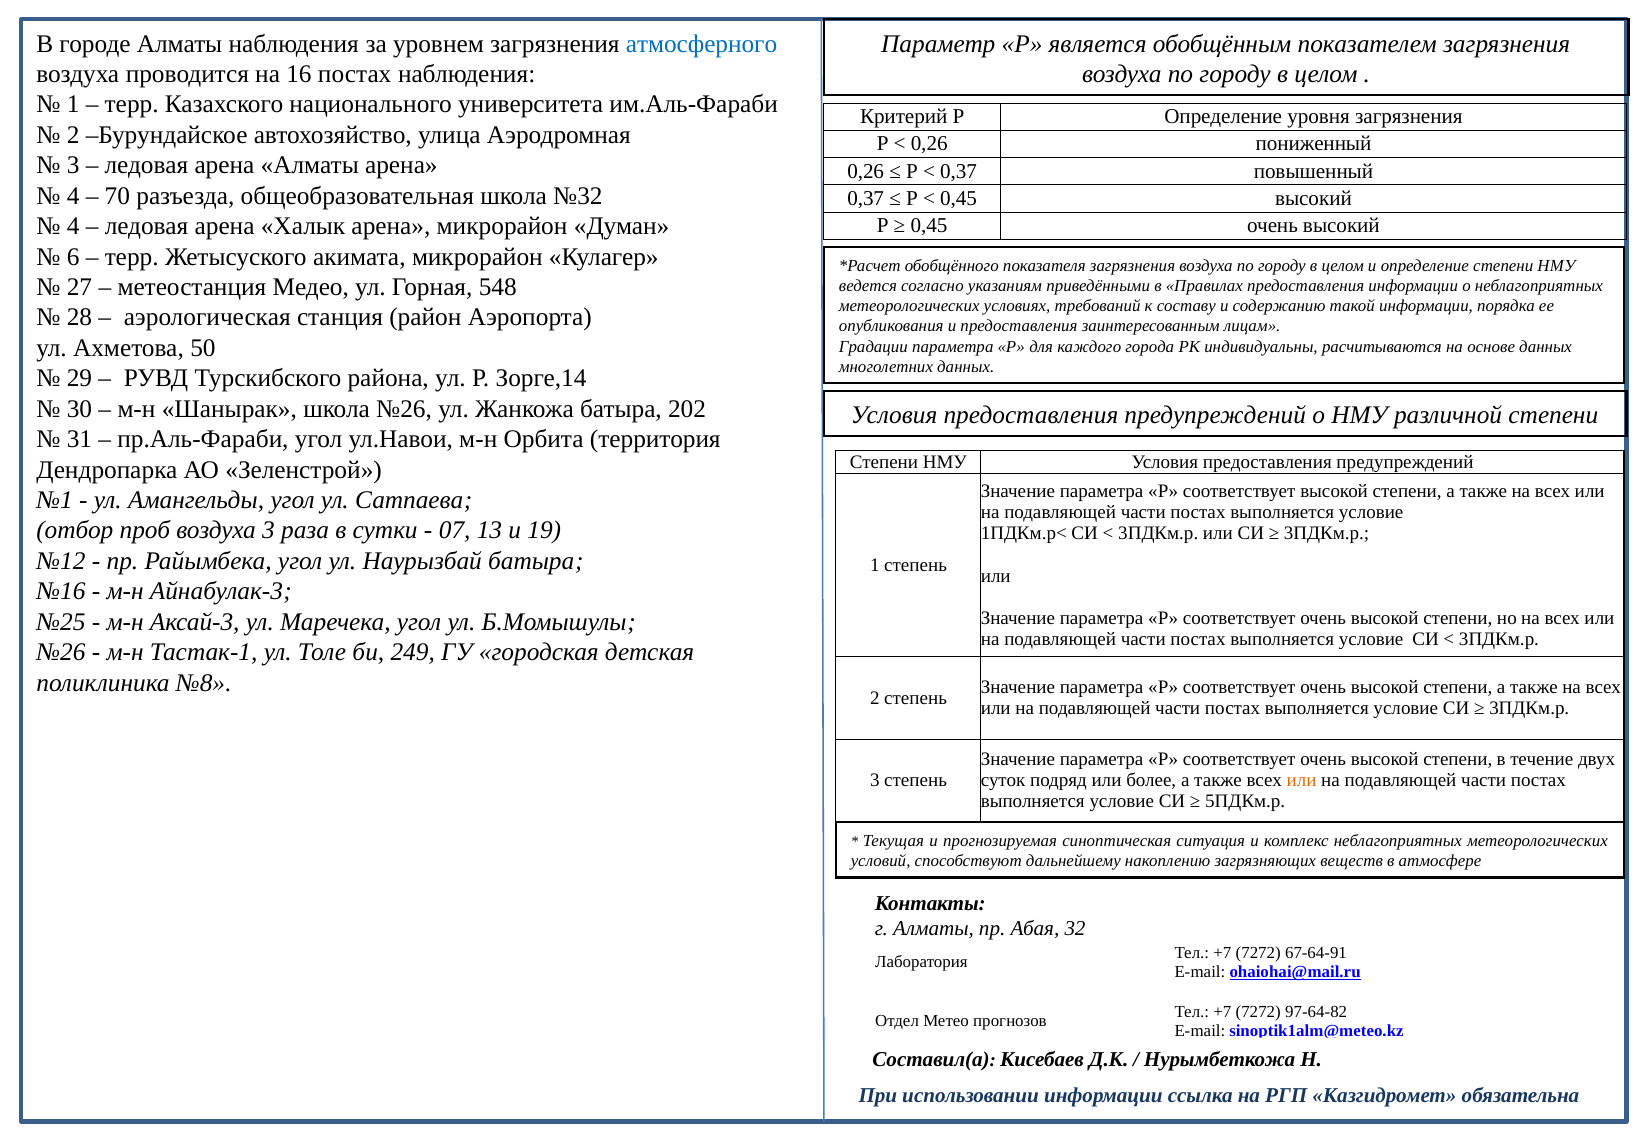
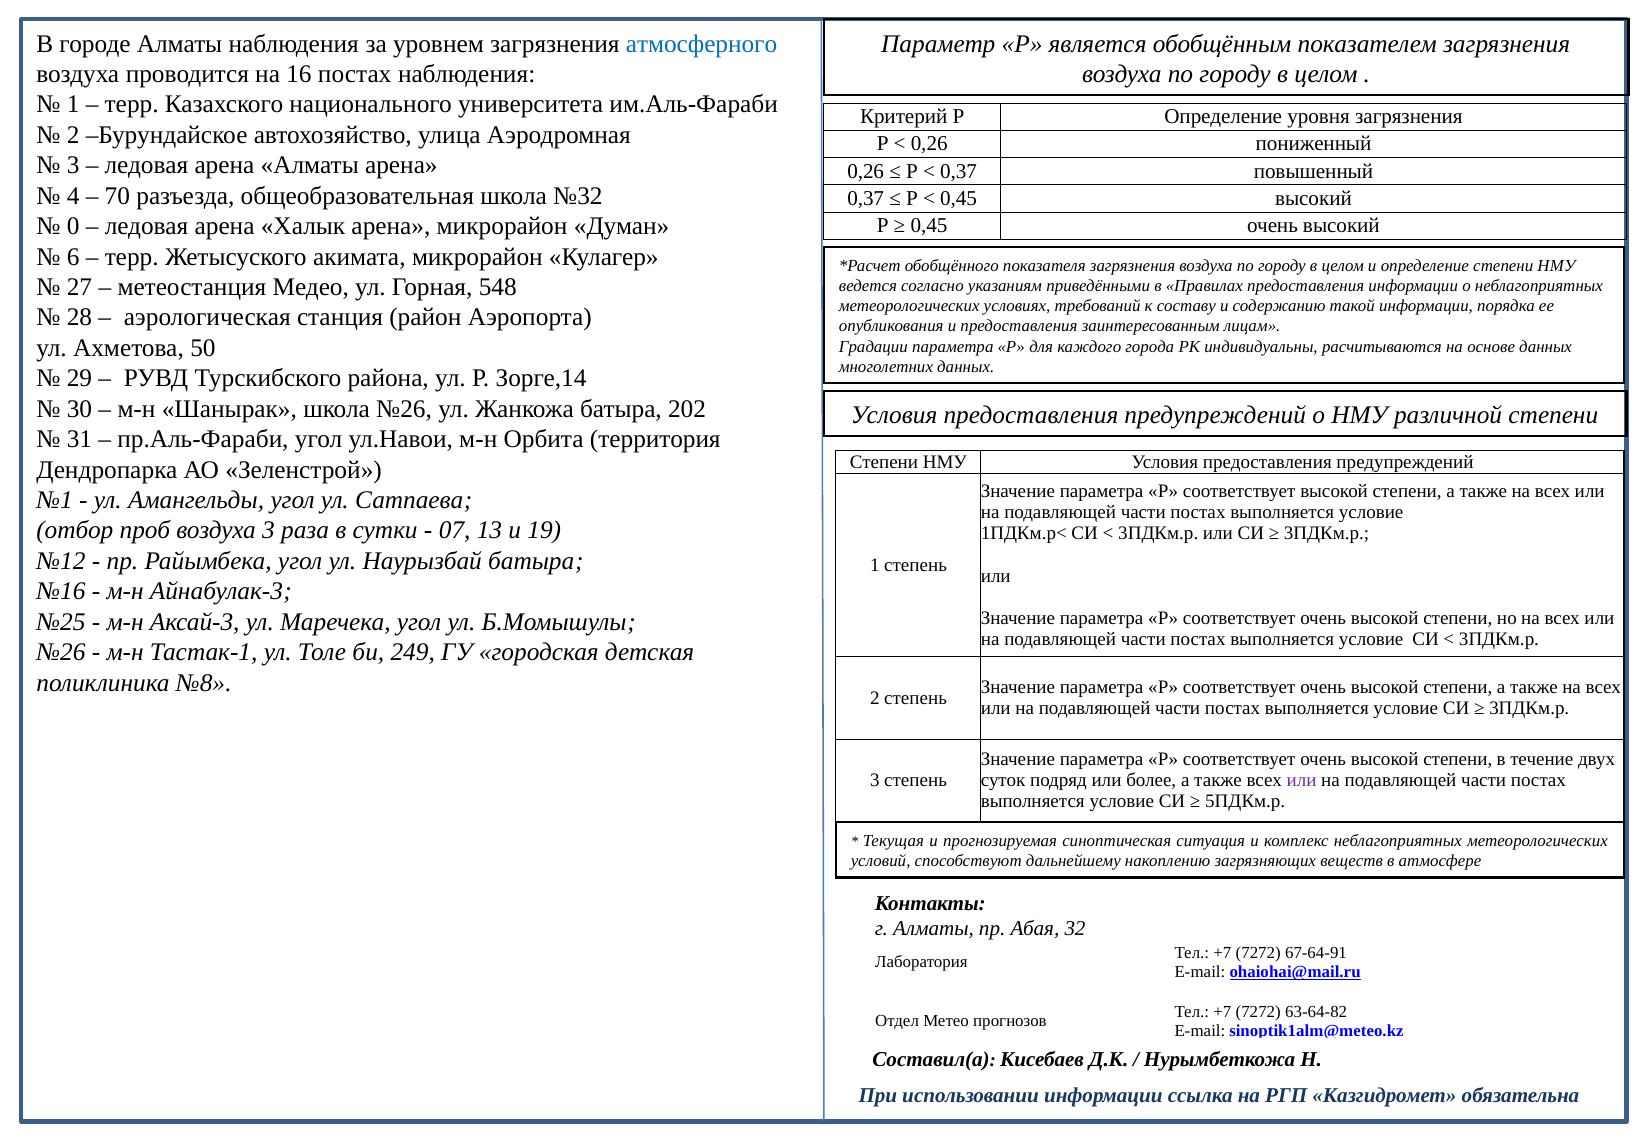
4 at (73, 226): 4 -> 0
или at (1302, 780) colour: orange -> purple
97-64-82: 97-64-82 -> 63-64-82
